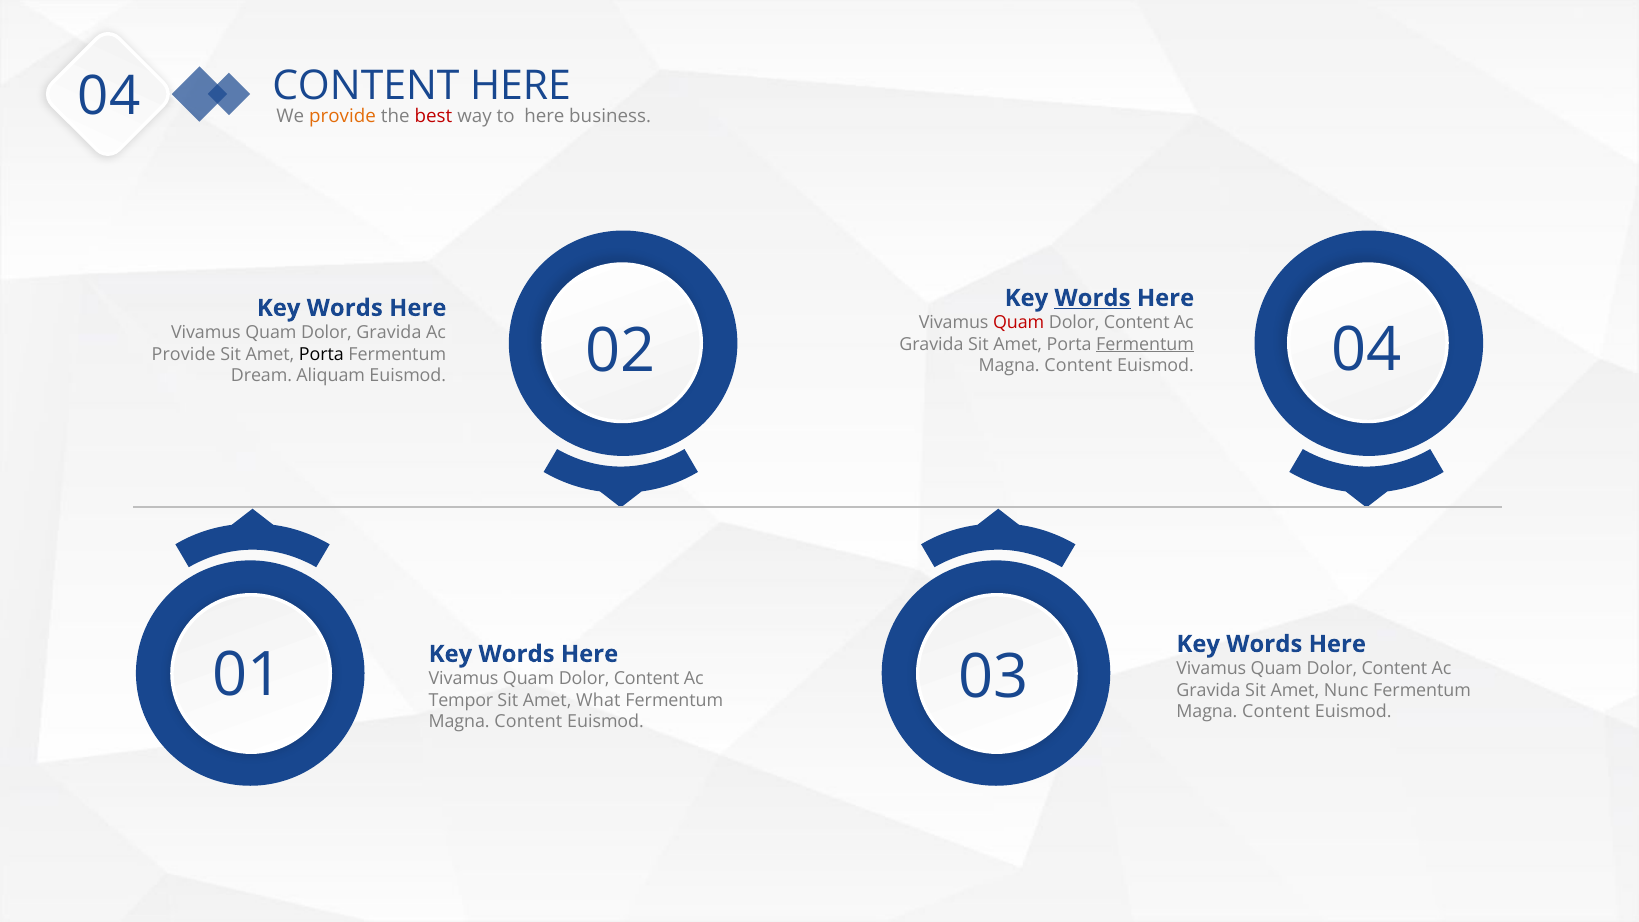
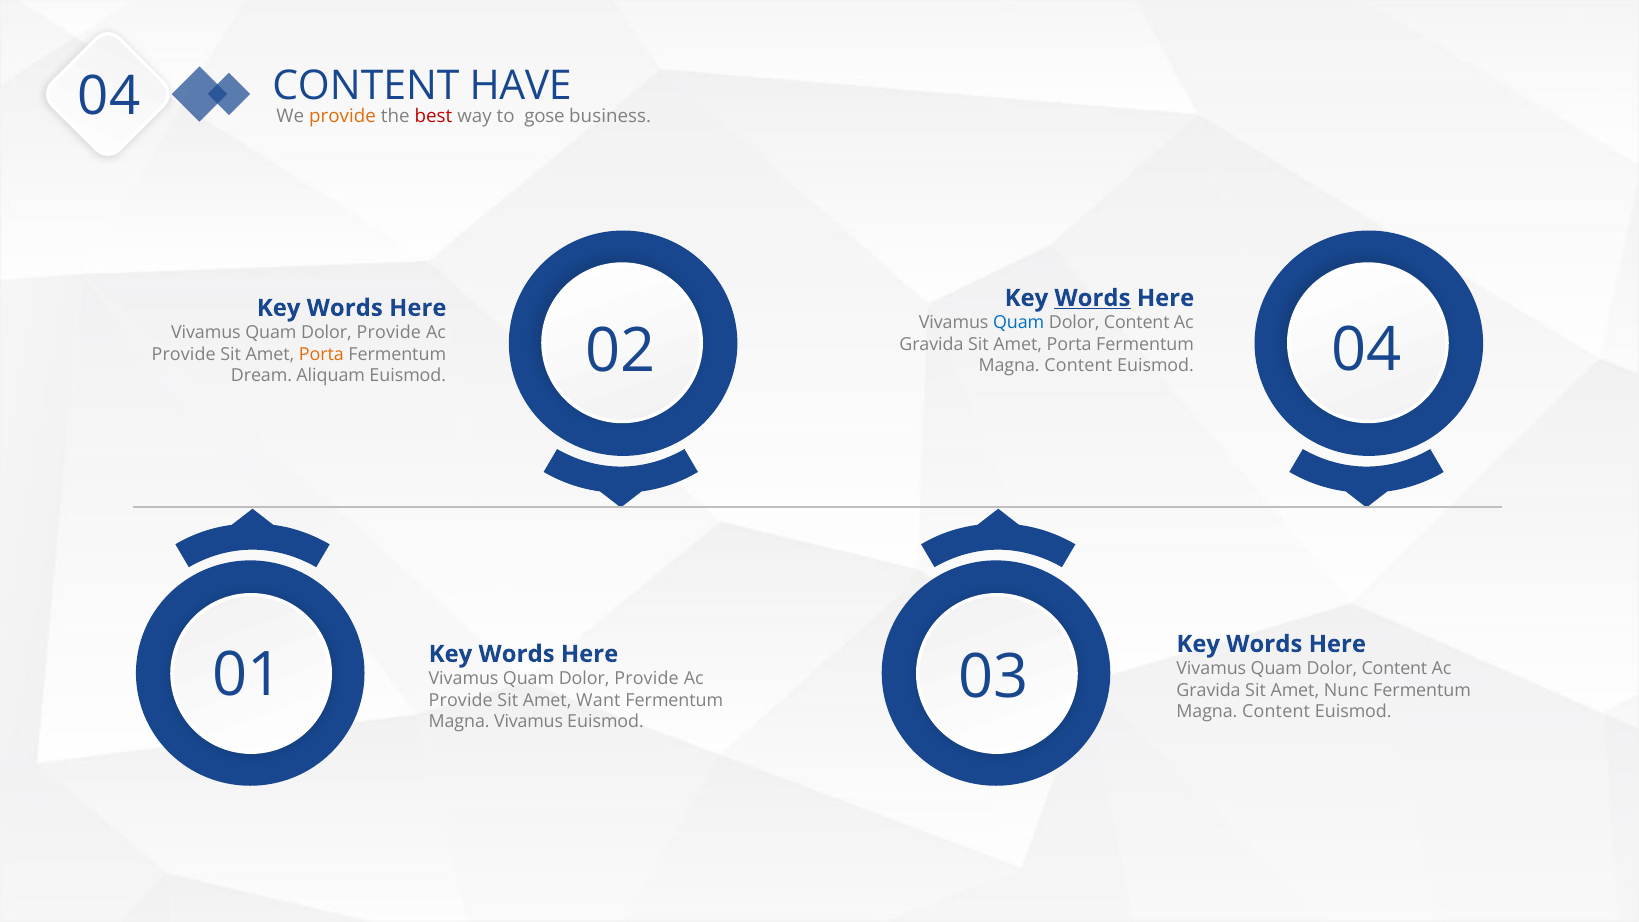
CONTENT HERE: HERE -> HAVE
to here: here -> gose
Quam at (1019, 323) colour: red -> blue
Gravida at (389, 333): Gravida -> Provide
Fermentum at (1145, 344) underline: present -> none
Porta at (321, 354) colour: black -> orange
Content at (647, 679): Content -> Provide
Tempor at (461, 700): Tempor -> Provide
What: What -> Want
Content at (528, 722): Content -> Vivamus
